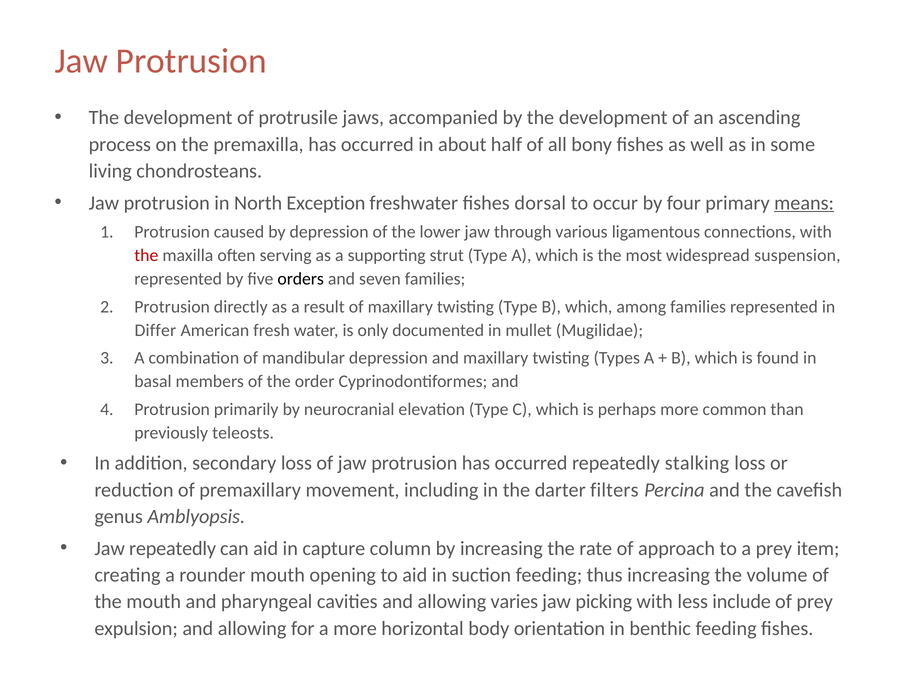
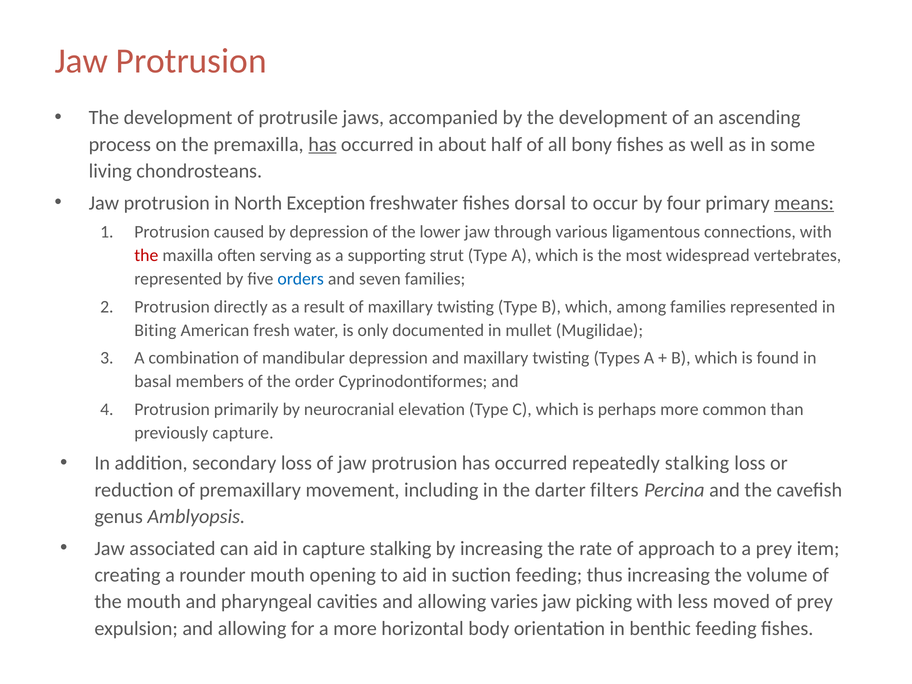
has at (322, 144) underline: none -> present
suspension: suspension -> vertebrates
orders colour: black -> blue
Differ: Differ -> Biting
previously teleosts: teleosts -> capture
Jaw repeatedly: repeatedly -> associated
capture column: column -> stalking
include: include -> moved
